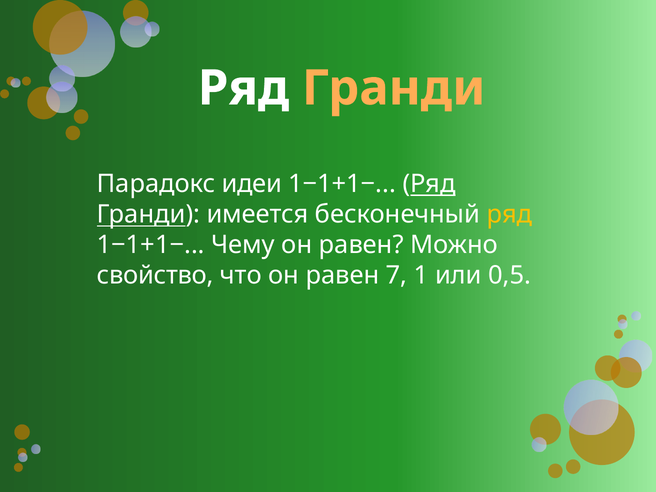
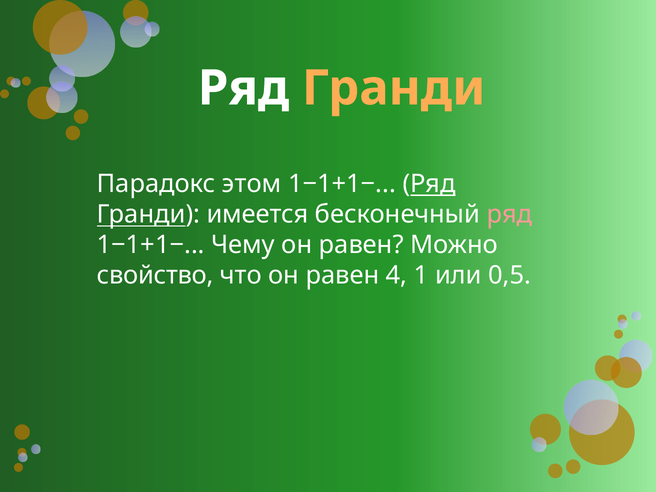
идеи: идеи -> этом
ряд at (509, 214) colour: yellow -> pink
7: 7 -> 4
